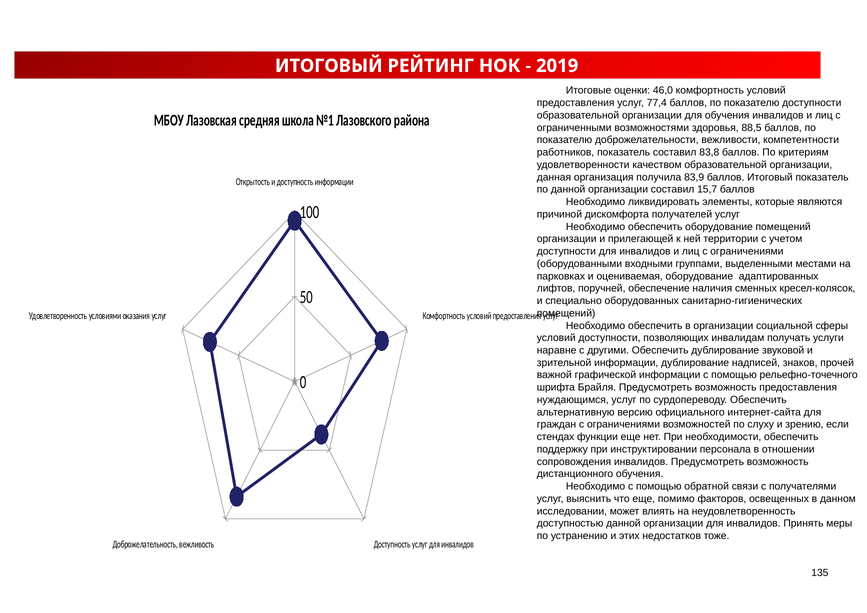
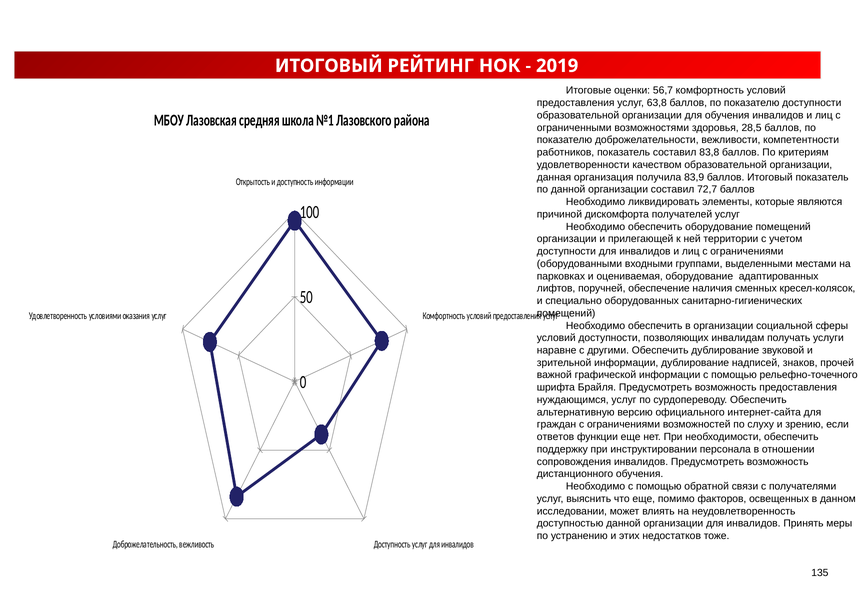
46,0: 46,0 -> 56,7
77,4: 77,4 -> 63,8
88,5: 88,5 -> 28,5
15,7: 15,7 -> 72,7
стендах: стендах -> ответов
